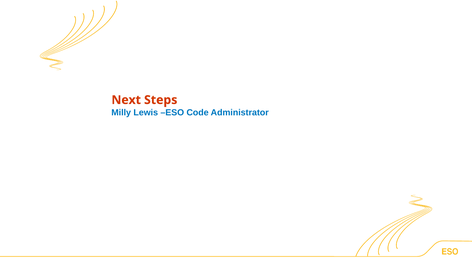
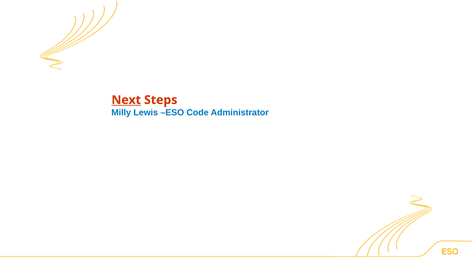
Next underline: none -> present
